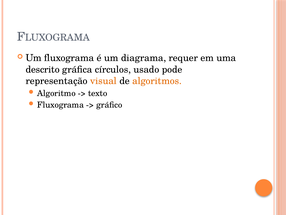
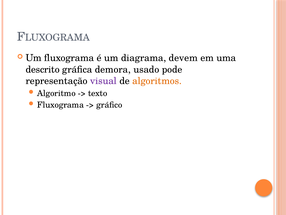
requer: requer -> devem
círculos: círculos -> demora
visual colour: orange -> purple
